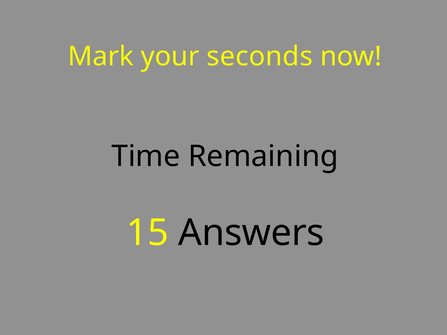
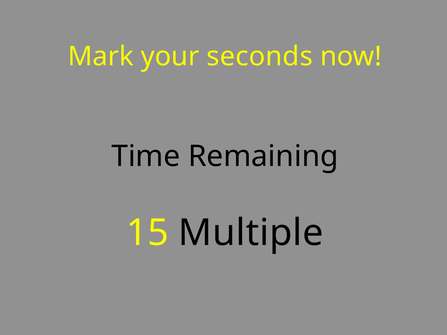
Answers: Answers -> Multiple
